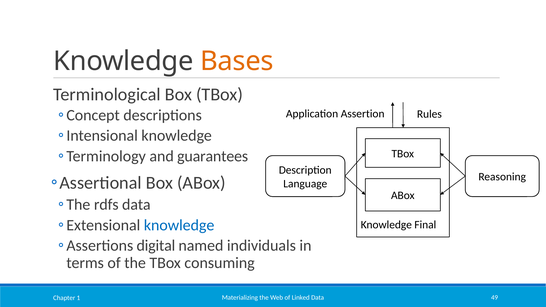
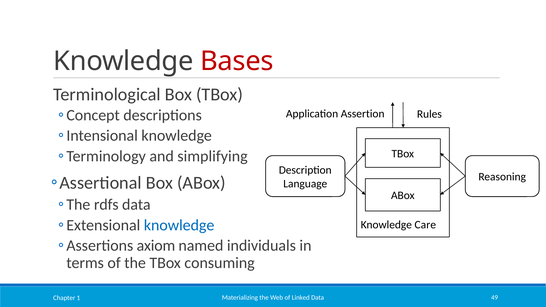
Bases colour: orange -> red
guarantees: guarantees -> simplifying
Final: Final -> Care
digital: digital -> axiom
